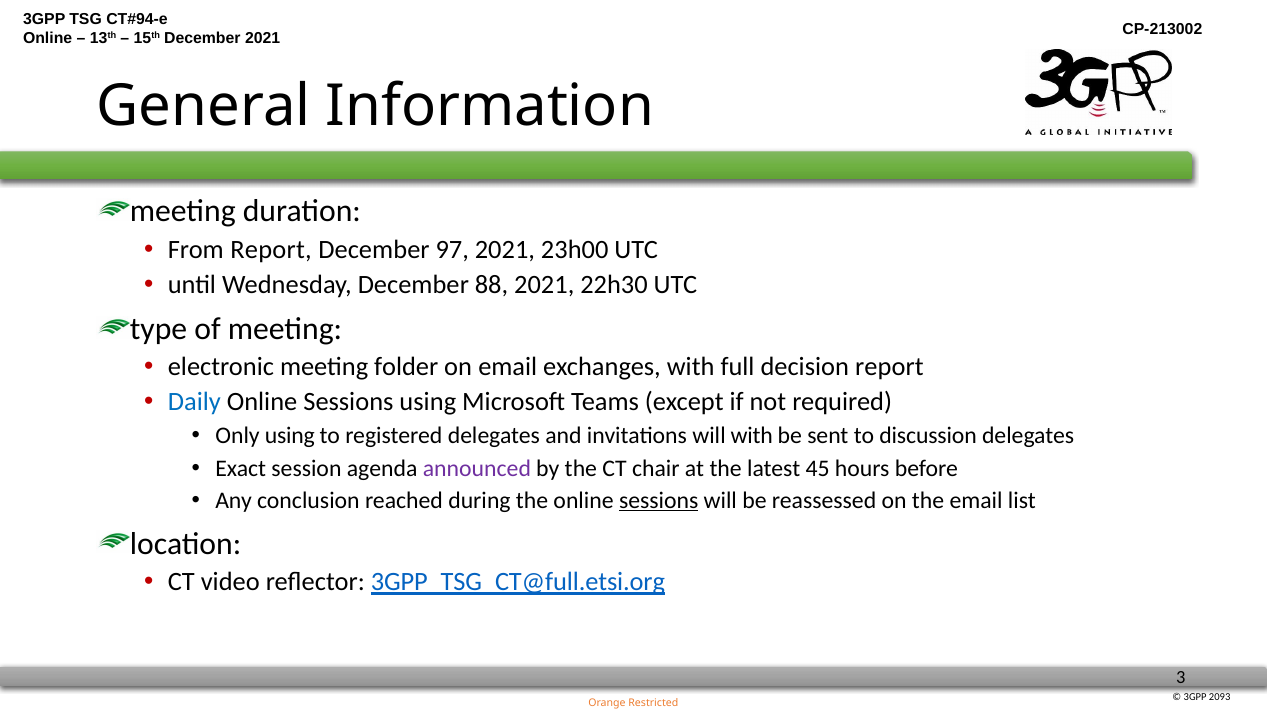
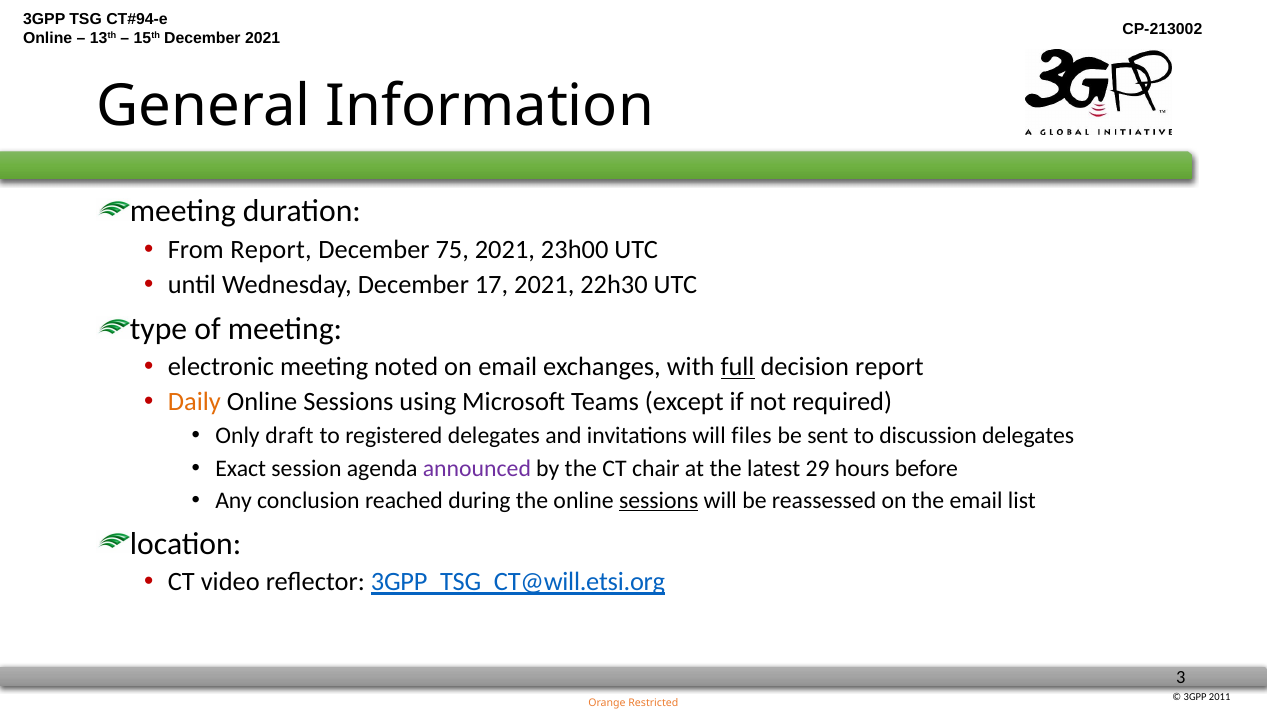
97: 97 -> 75
88: 88 -> 17
folder: folder -> noted
full underline: none -> present
Daily colour: blue -> orange
Only using: using -> draft
will with: with -> files
45: 45 -> 29
3GPP_TSG_CT@full.etsi.org: 3GPP_TSG_CT@full.etsi.org -> 3GPP_TSG_CT@will.etsi.org
2093: 2093 -> 2011
